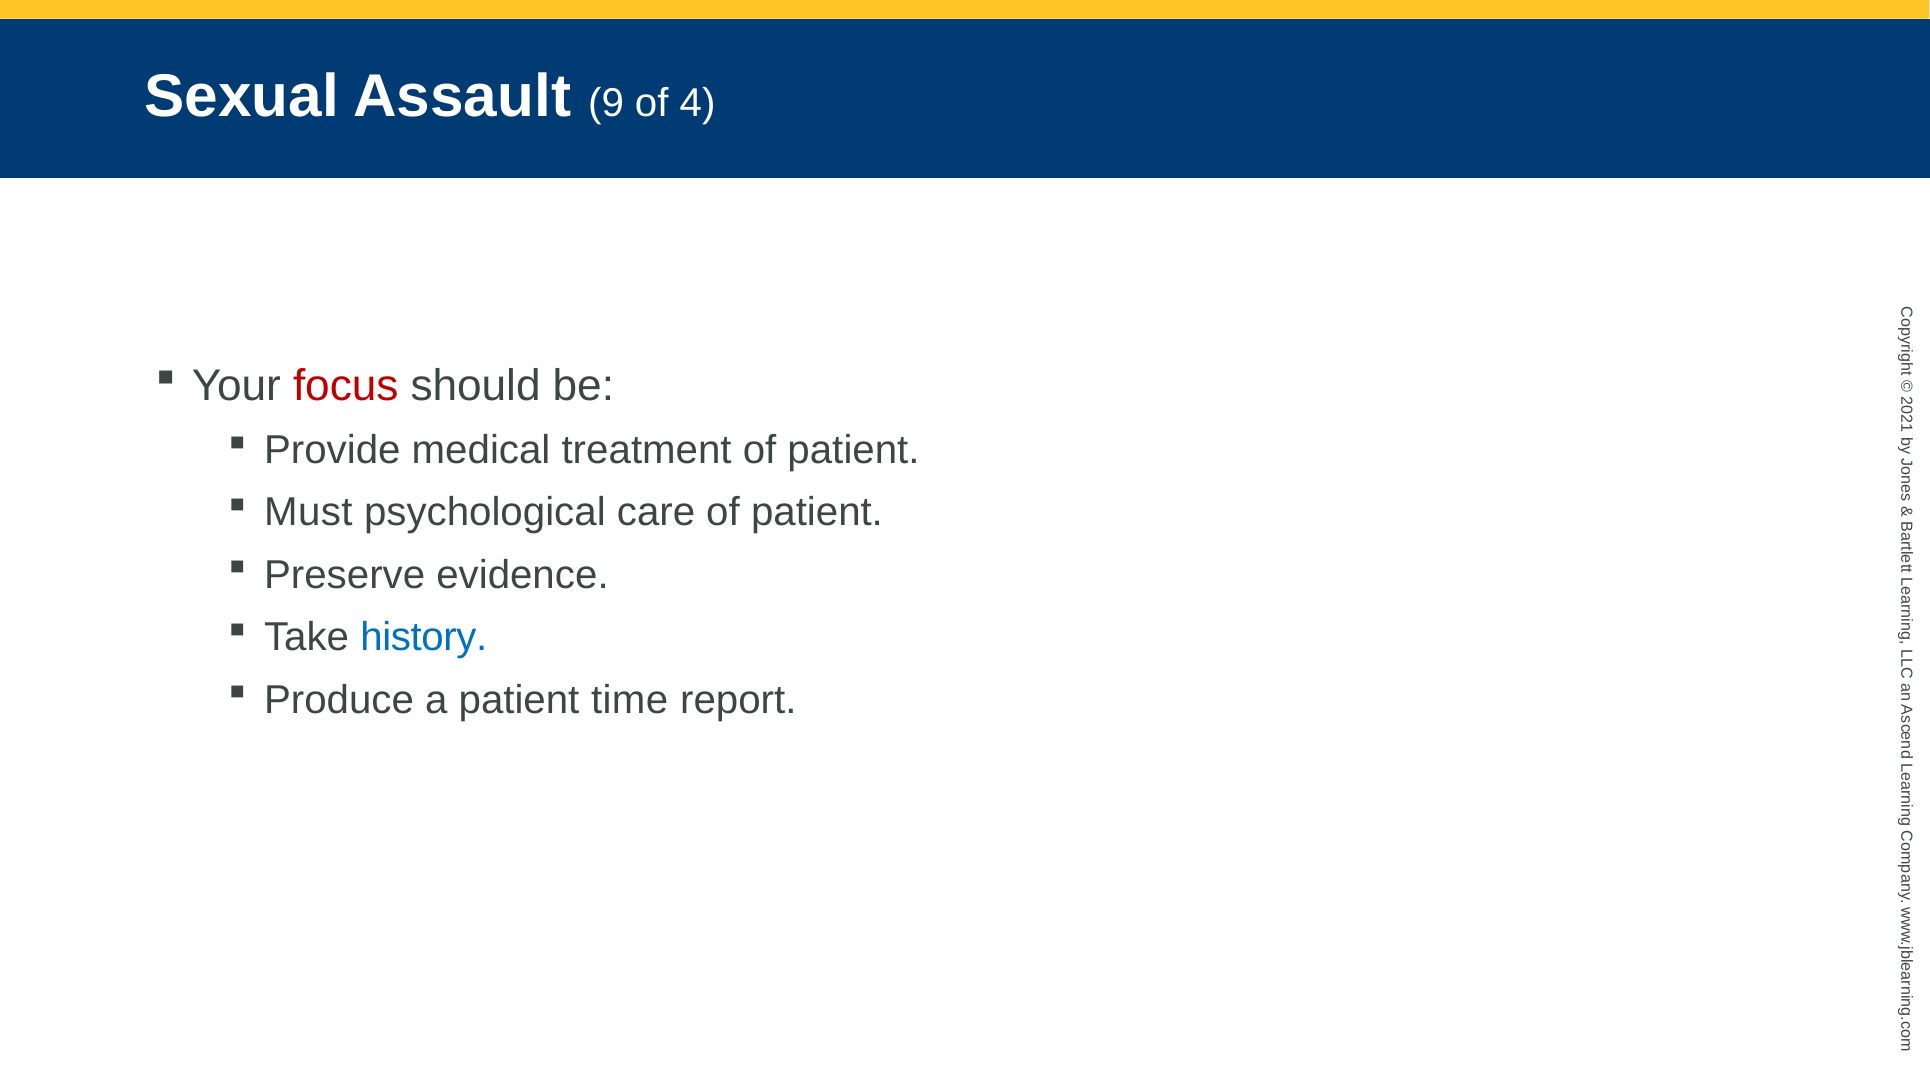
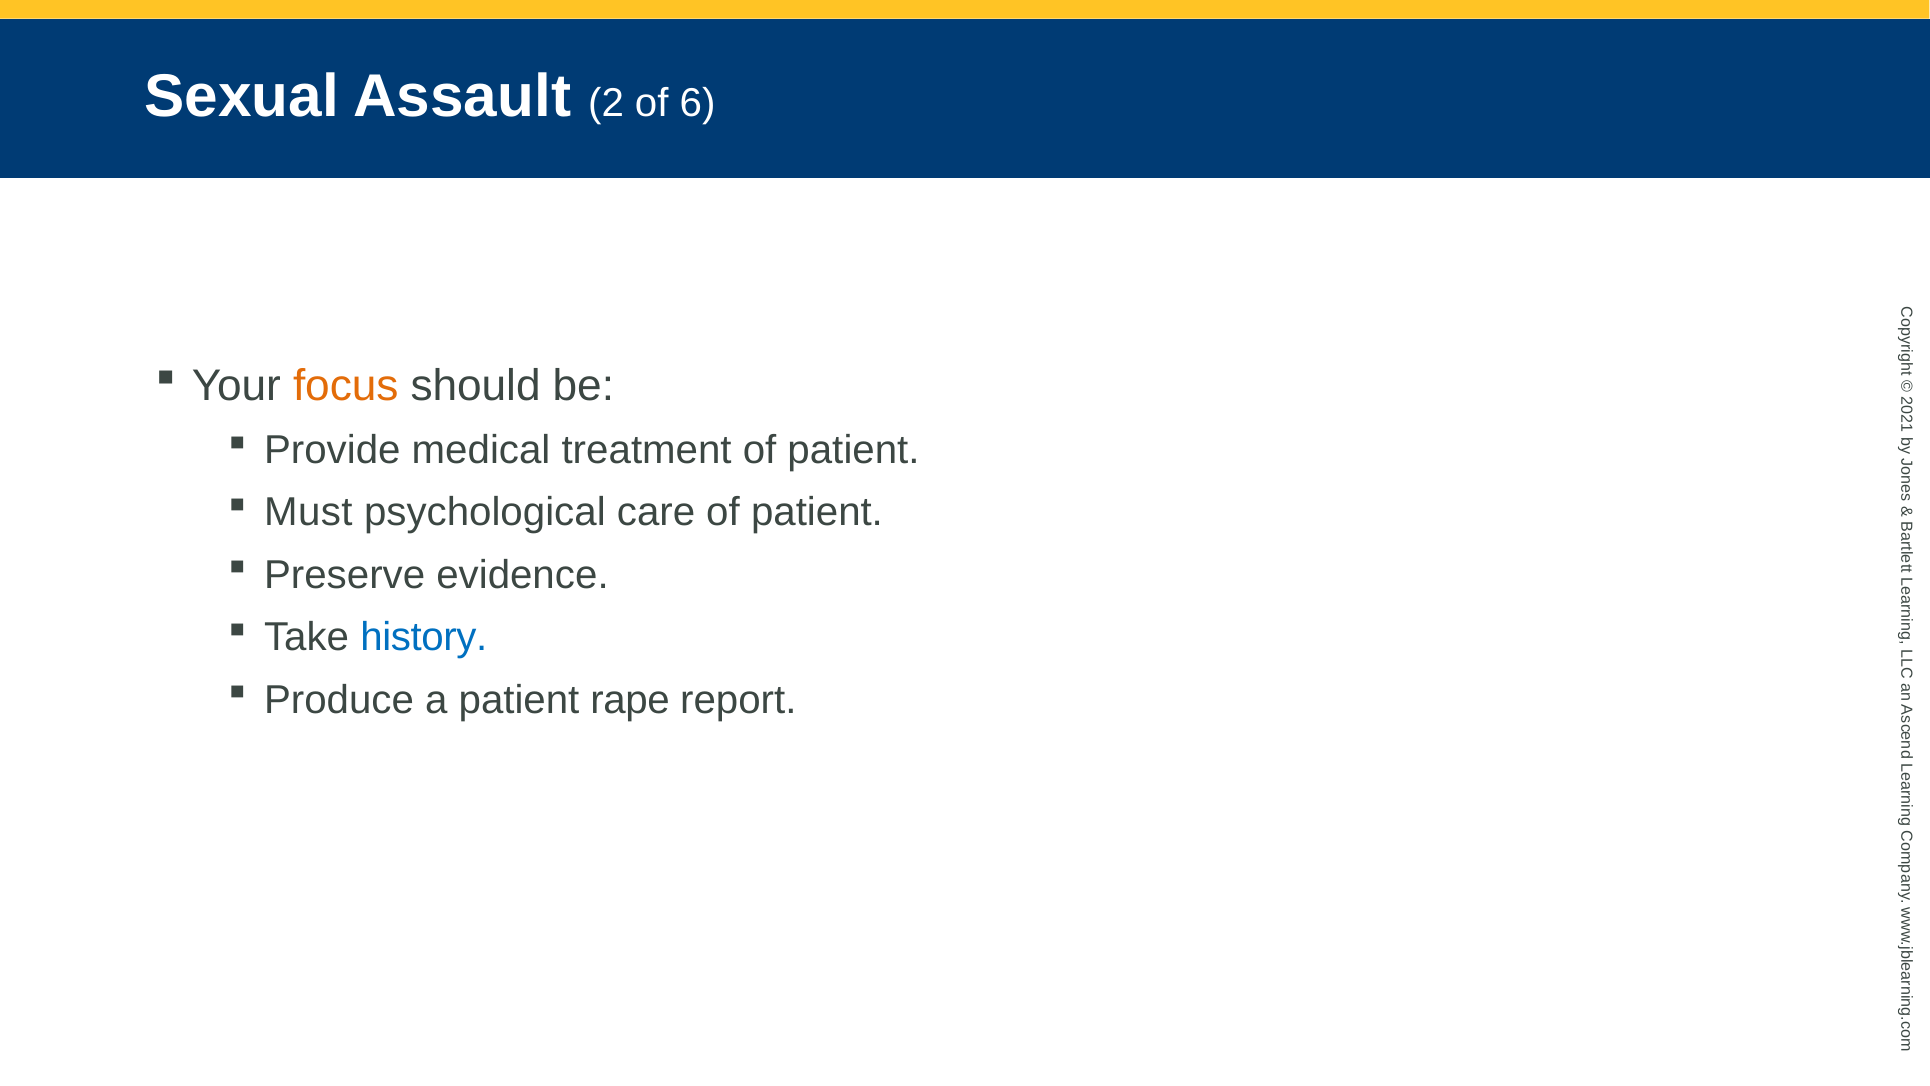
Assault 9: 9 -> 2
4: 4 -> 6
focus colour: red -> orange
time: time -> rape
